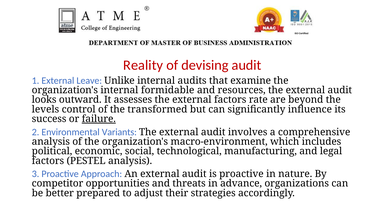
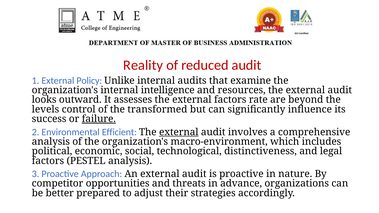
devising: devising -> reduced
Leave: Leave -> Policy
formidable: formidable -> intelligence
Variants: Variants -> Efficient
external at (179, 132) underline: none -> present
manufacturing: manufacturing -> distinctiveness
